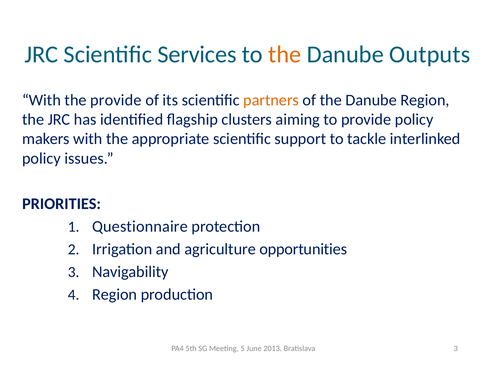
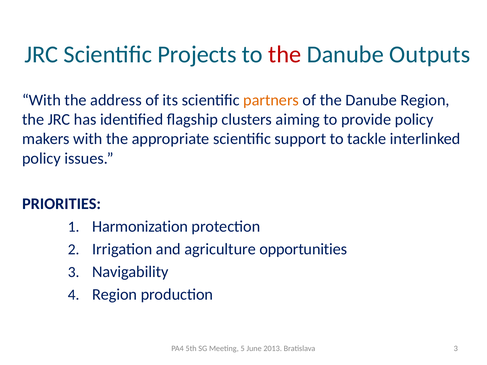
Services: Services -> Projects
the at (285, 55) colour: orange -> red
the provide: provide -> address
Questionnaire: Questionnaire -> Harmonization
